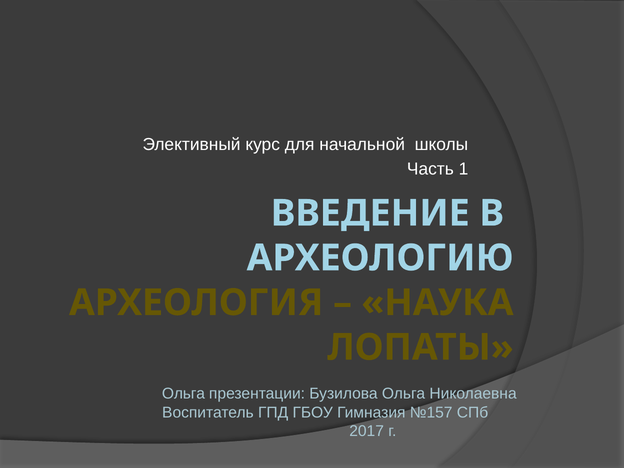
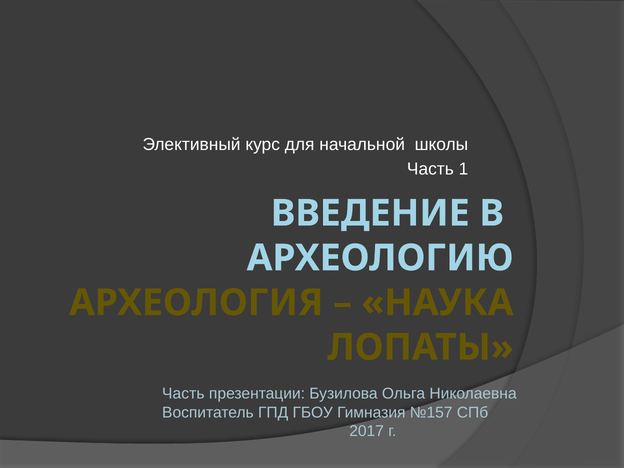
Ольга at (183, 394): Ольга -> Часть
